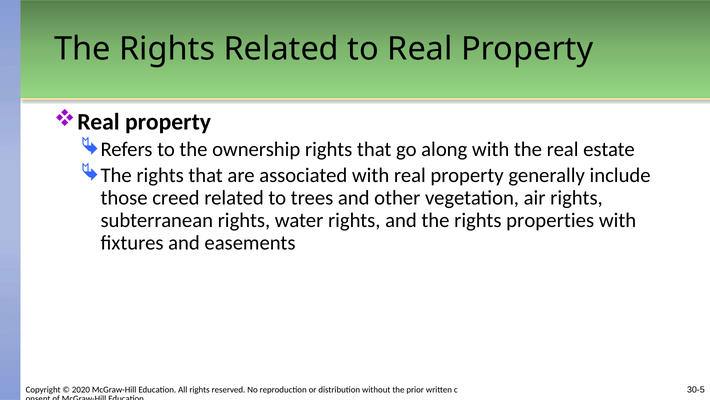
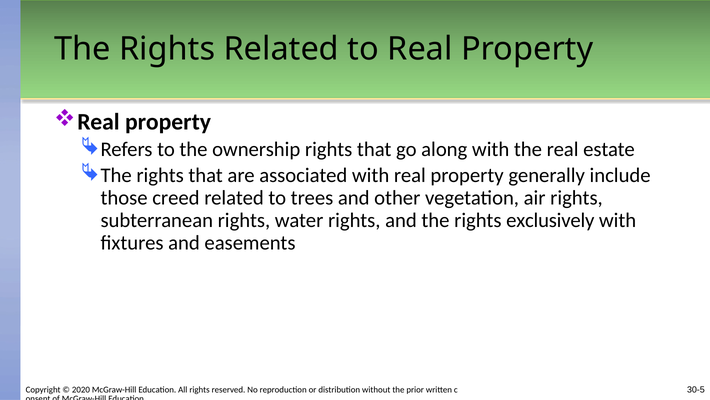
properties: properties -> exclusively
